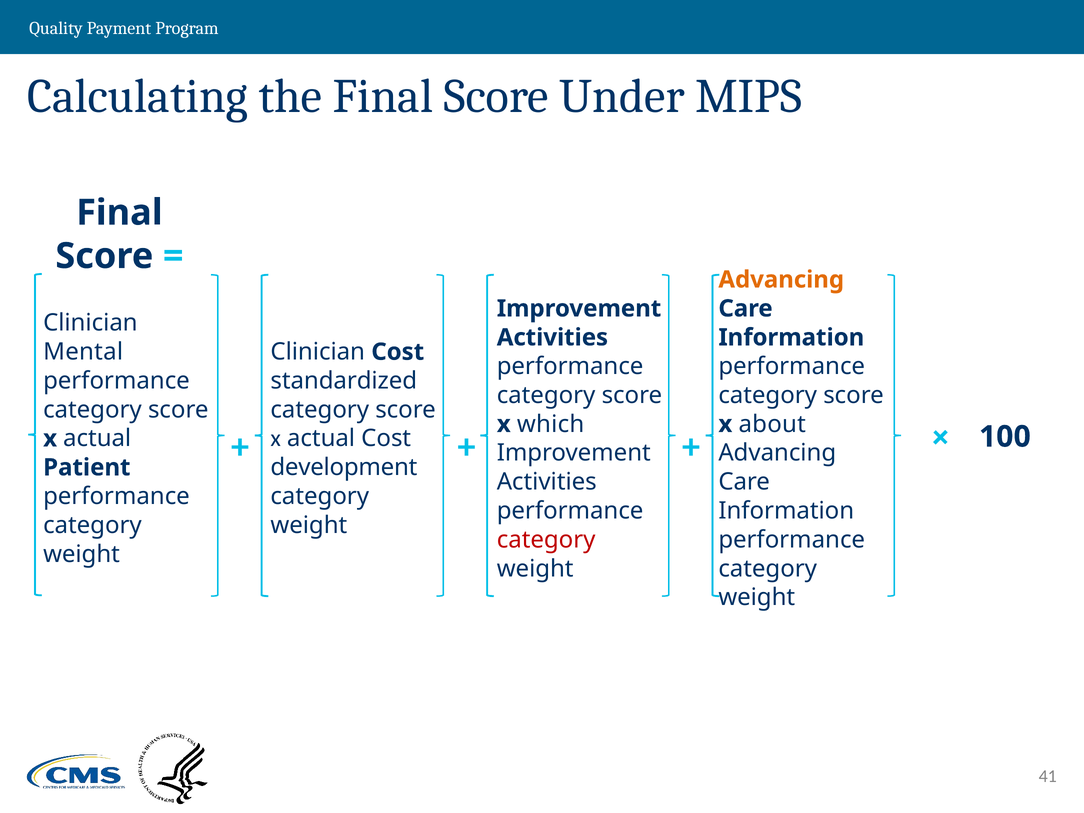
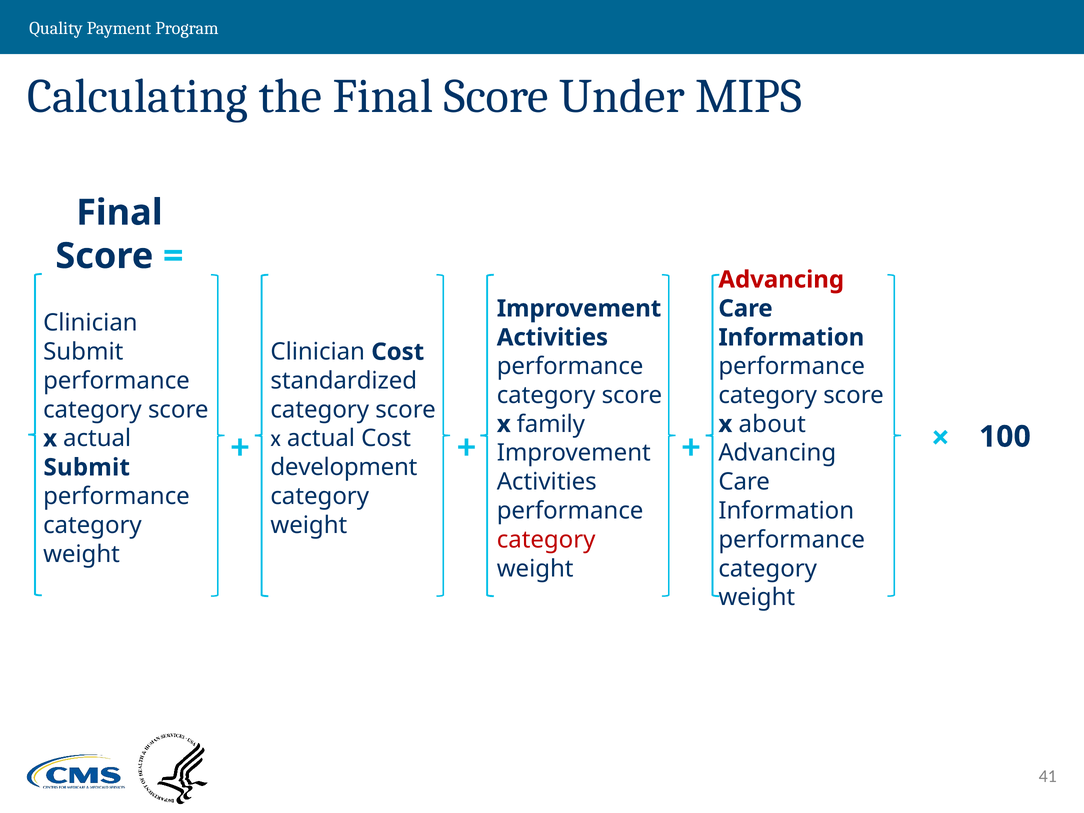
Advancing at (781, 280) colour: orange -> red
Mental at (83, 352): Mental -> Submit
which: which -> family
Patient at (87, 467): Patient -> Submit
